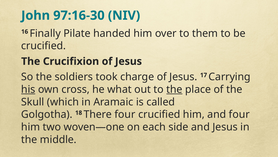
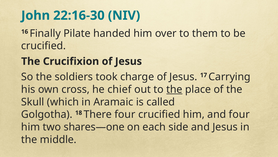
97:16-30: 97:16-30 -> 22:16-30
his underline: present -> none
what: what -> chief
woven—one: woven—one -> shares—one
